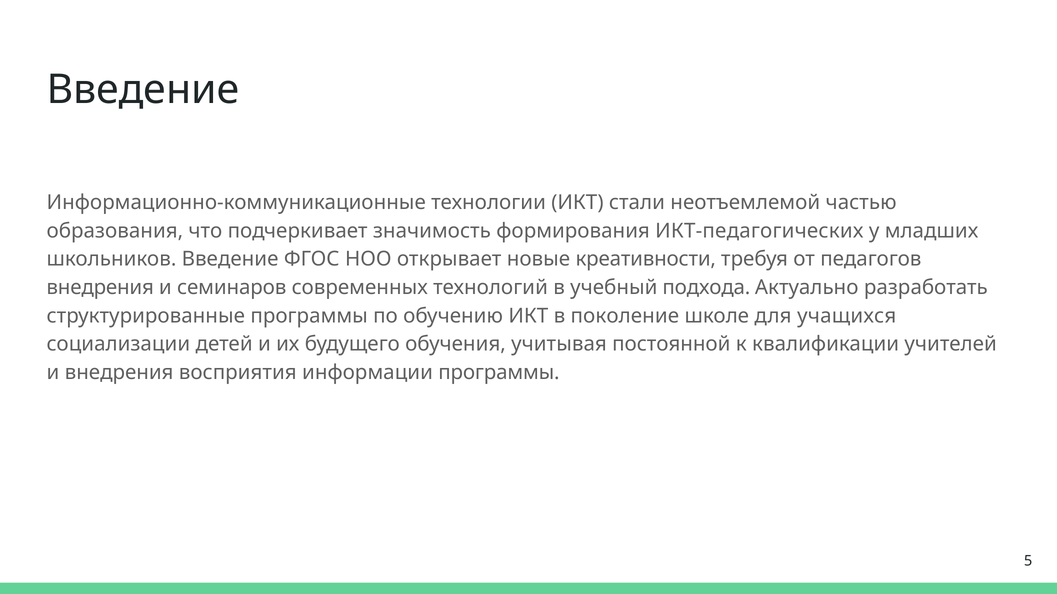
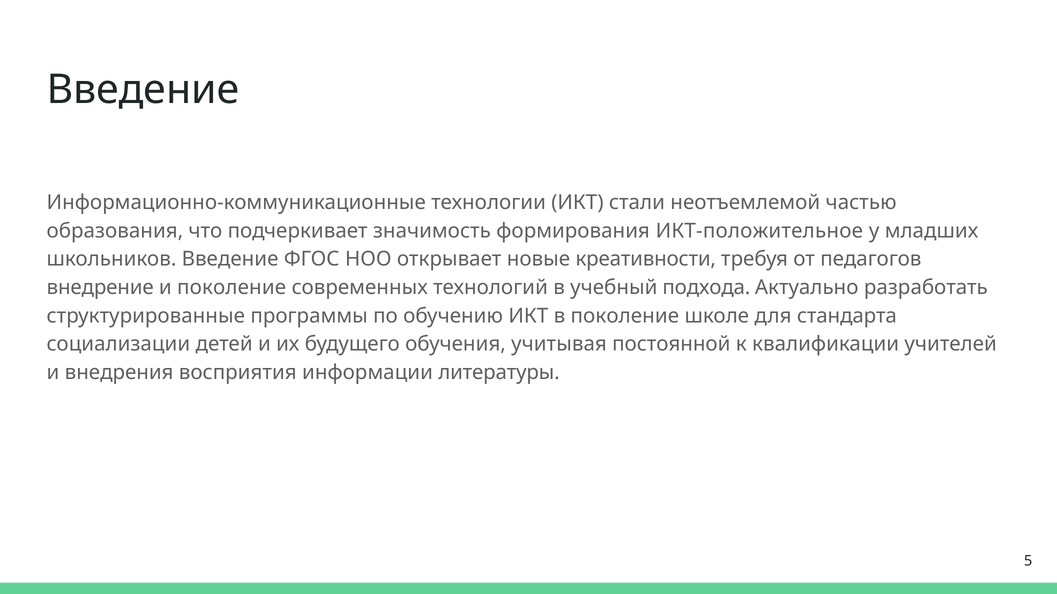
ИКТ-педагогических: ИКТ-педагогических -> ИКТ-положительное
внедрения at (100, 288): внедрения -> внедрение
и семинаров: семинаров -> поколение
учащихся: учащихся -> стандарта
информации программы: программы -> литературы
